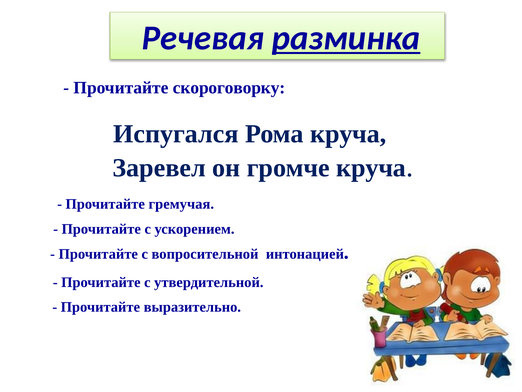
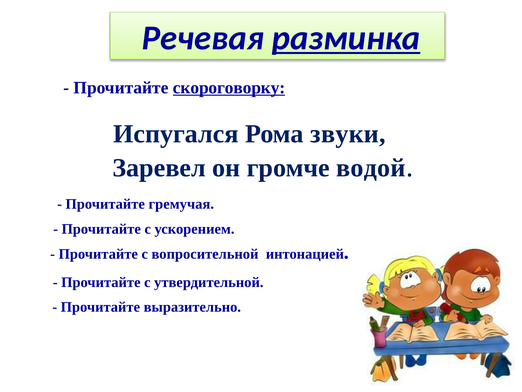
скороговорку underline: none -> present
Рома круча: круча -> звуки
громче круча: круча -> водой
